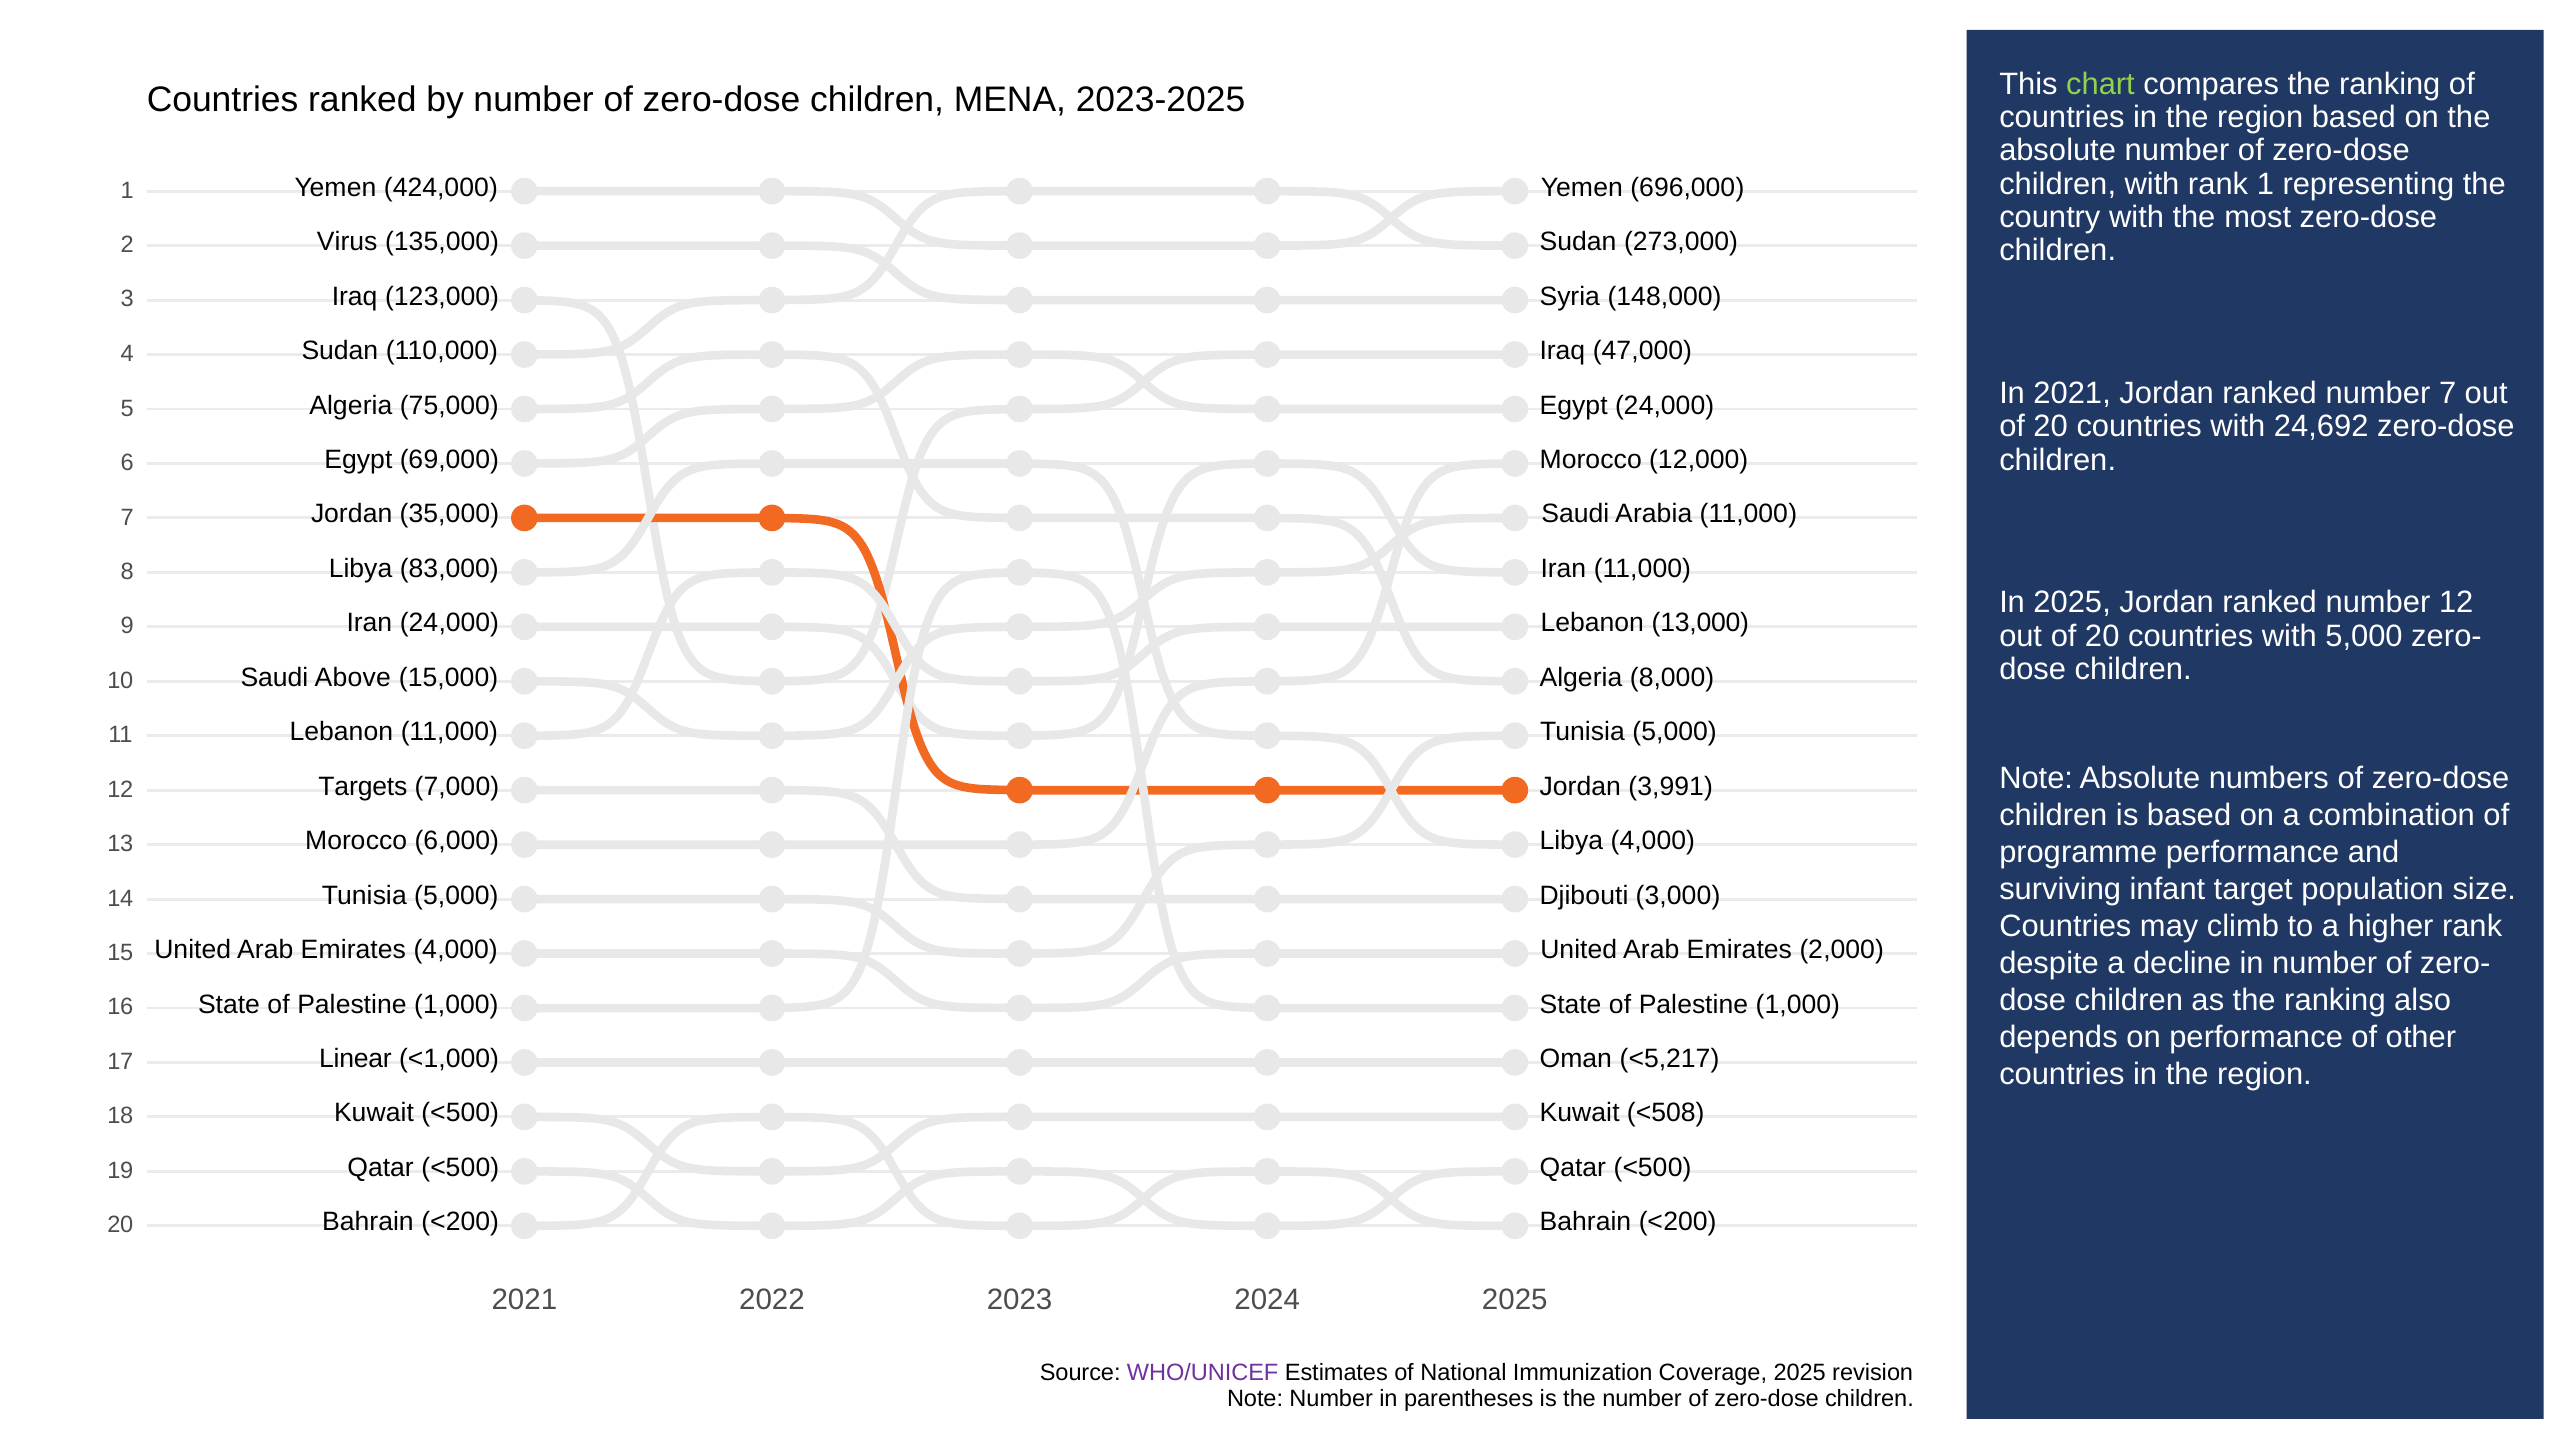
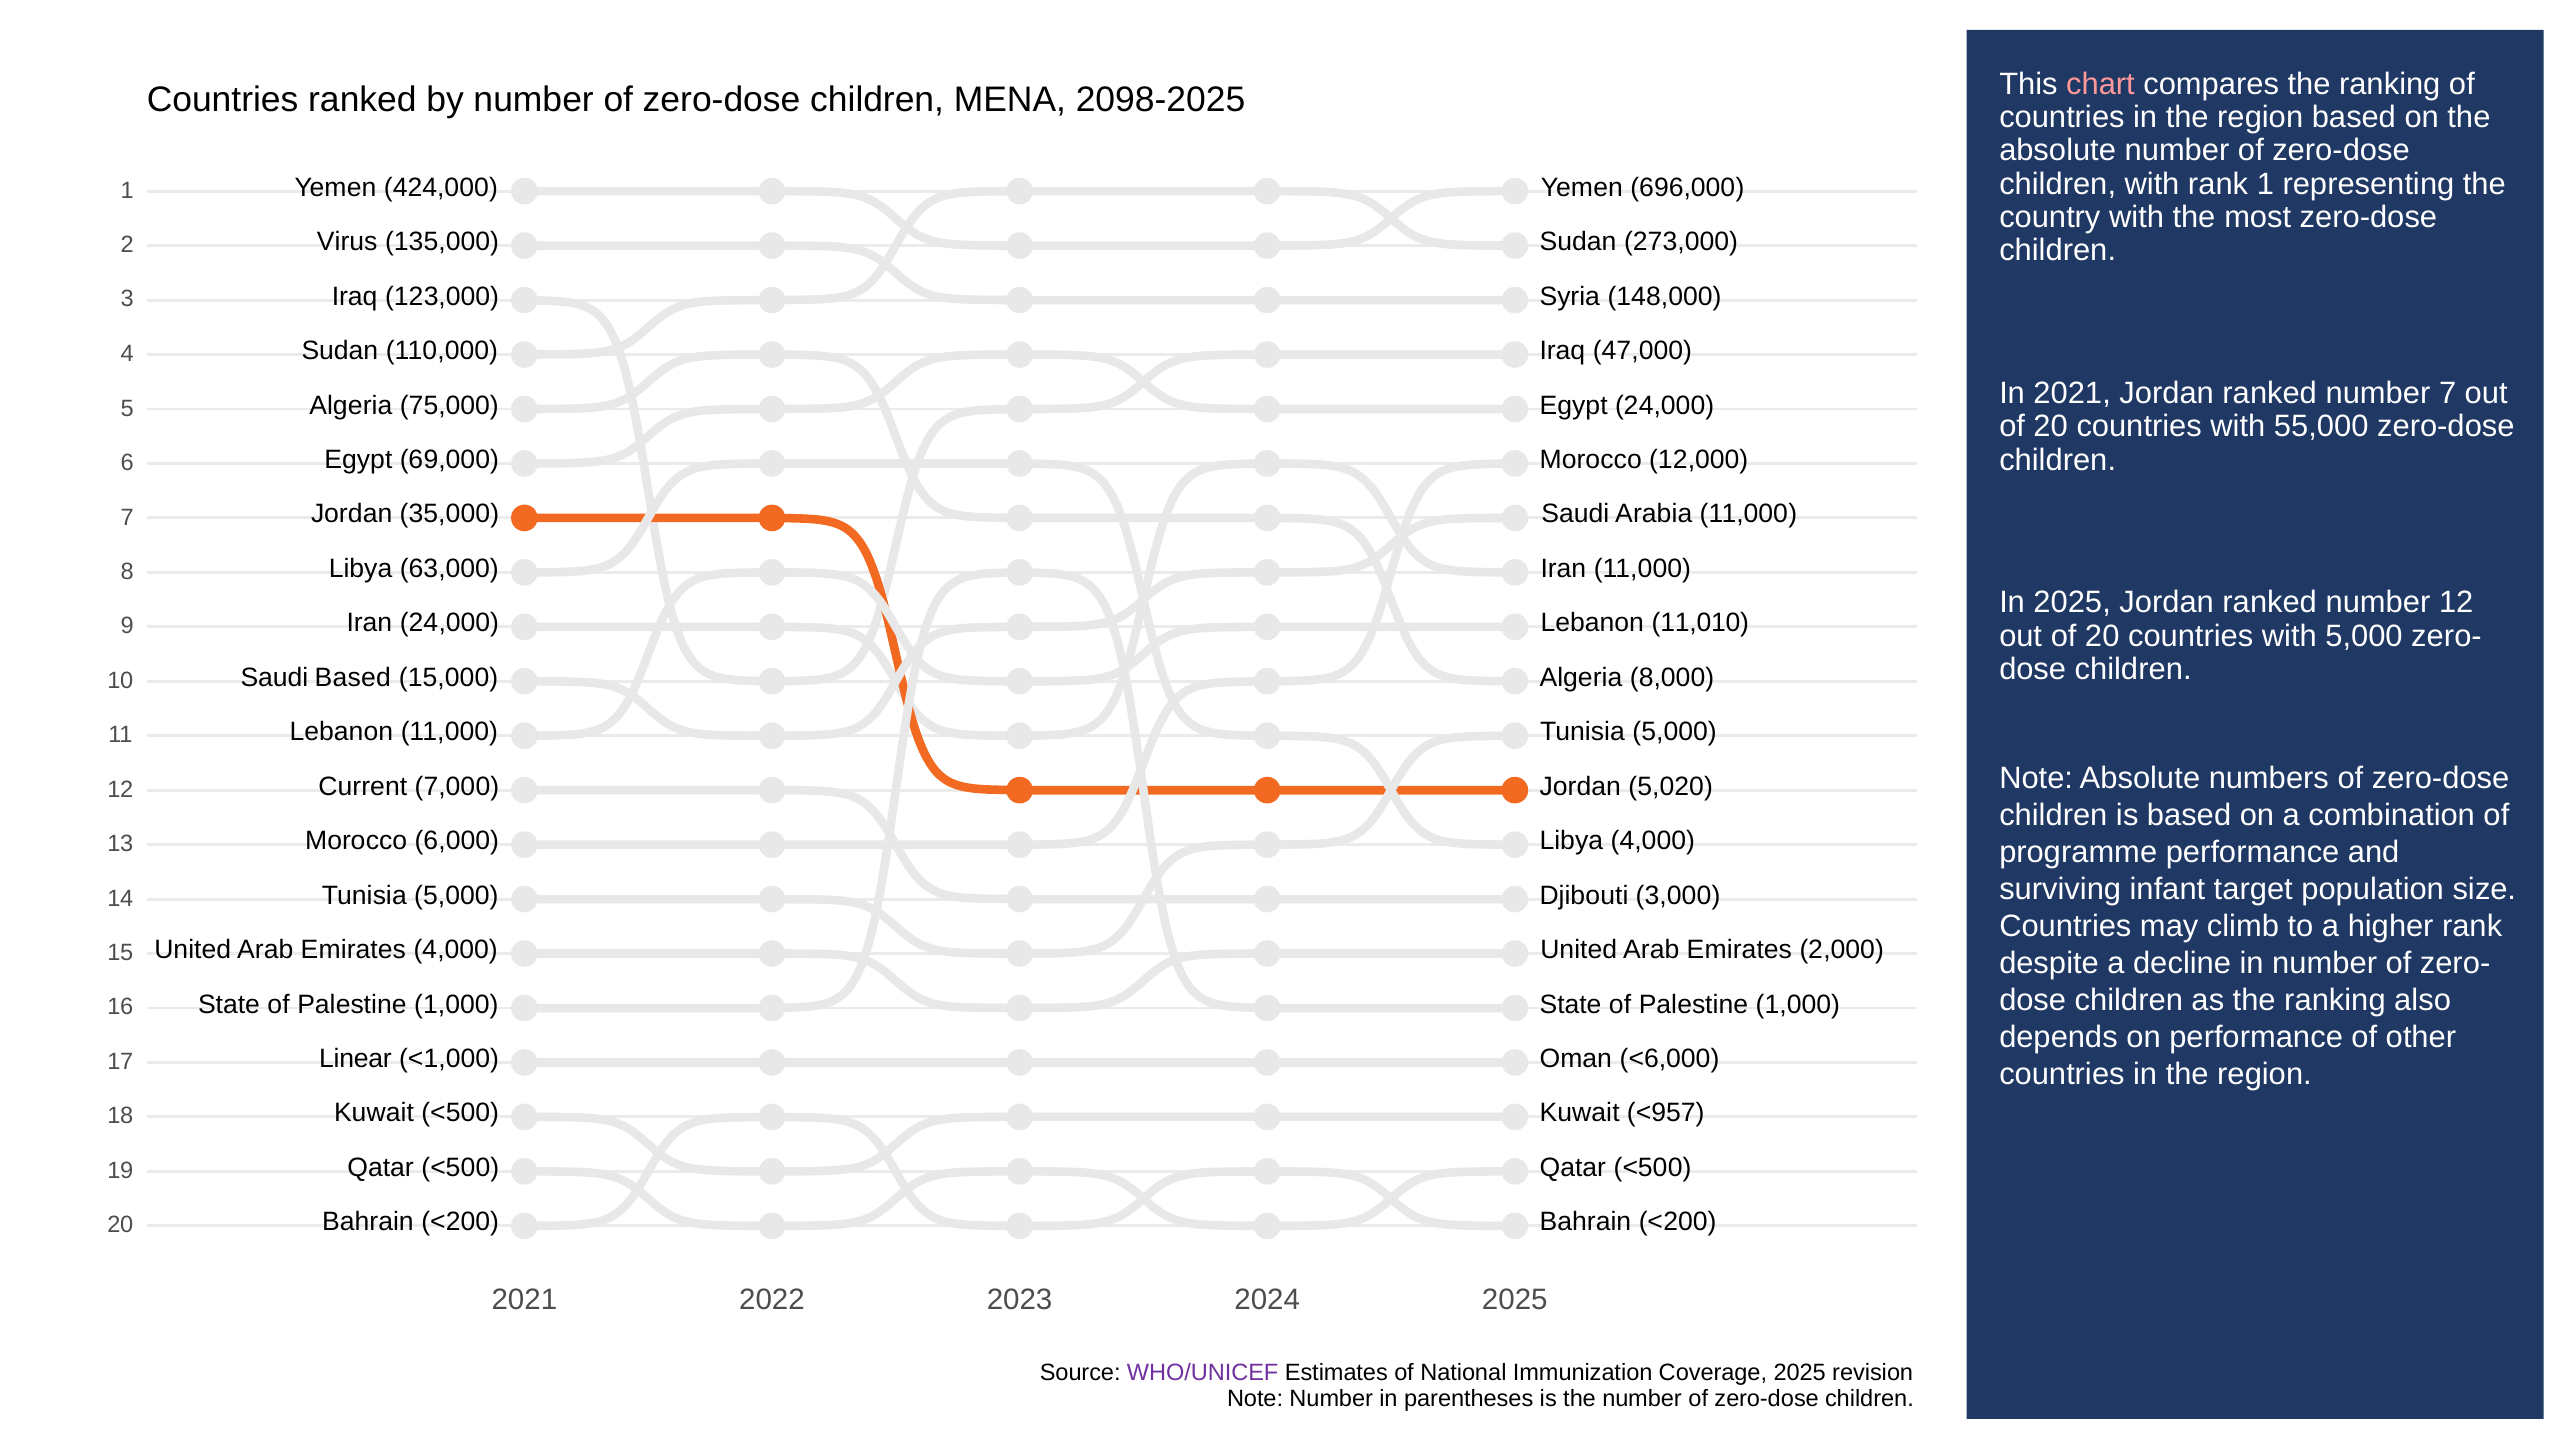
chart colour: light green -> pink
2023-2025: 2023-2025 -> 2098-2025
24,692: 24,692 -> 55,000
83,000: 83,000 -> 63,000
13,000: 13,000 -> 11,010
Saudi Above: Above -> Based
Targets: Targets -> Current
3,991: 3,991 -> 5,020
<5,217: <5,217 -> <6,000
<508: <508 -> <957
